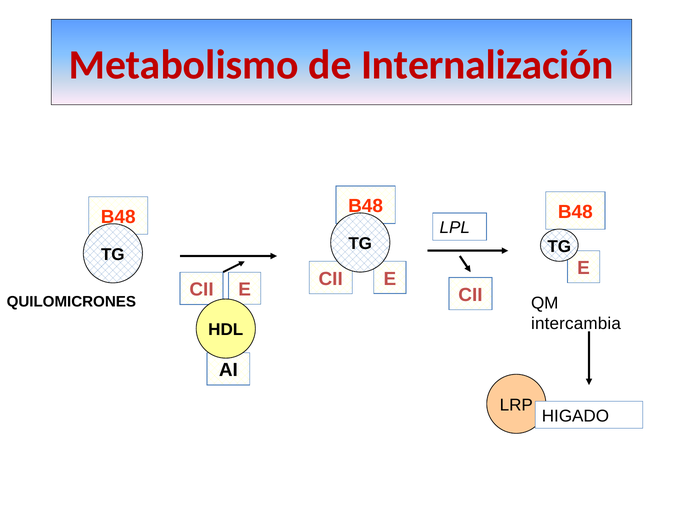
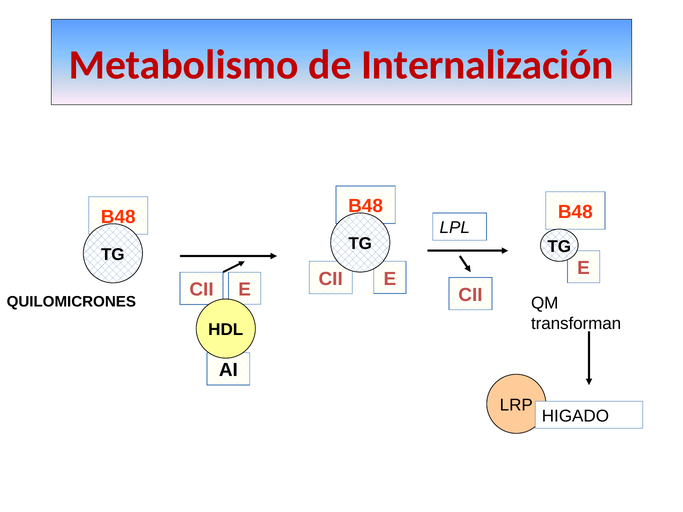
intercambia: intercambia -> transforman
